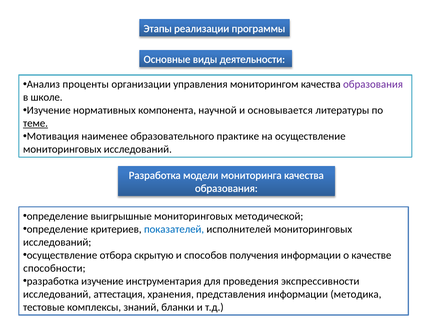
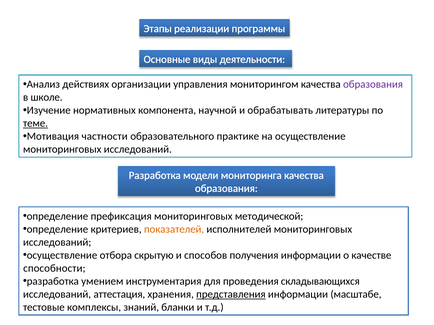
проценты: проценты -> действиях
основывается: основывается -> обрабатывать
наименее: наименее -> частности
выигрышные: выигрышные -> префиксация
показателей colour: blue -> orange
разработка изучение: изучение -> умением
экспрессивности: экспрессивности -> складывающихся
представления underline: none -> present
методика: методика -> масштабе
